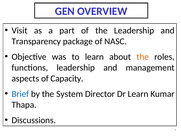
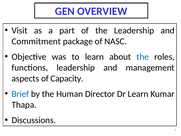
Transparency: Transparency -> Commitment
the at (143, 57) colour: orange -> blue
System: System -> Human
